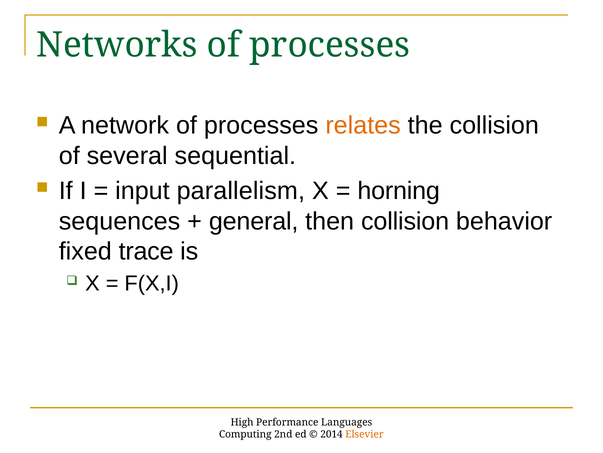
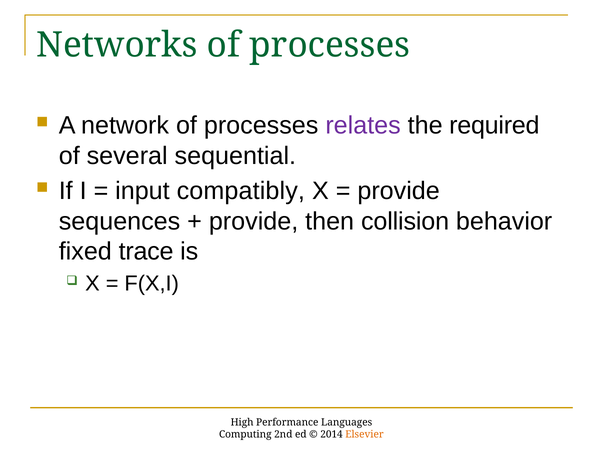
relates colour: orange -> purple
the collision: collision -> required
parallelism: parallelism -> compatibly
horning at (399, 191): horning -> provide
general at (254, 221): general -> provide
